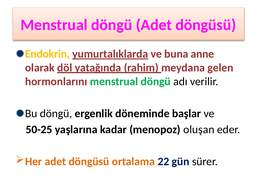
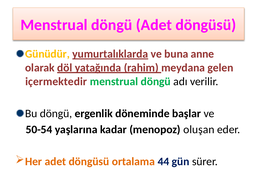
Endokrin: Endokrin -> Günüdür
hormonlarını: hormonlarını -> içermektedir
50-25: 50-25 -> 50-54
22: 22 -> 44
